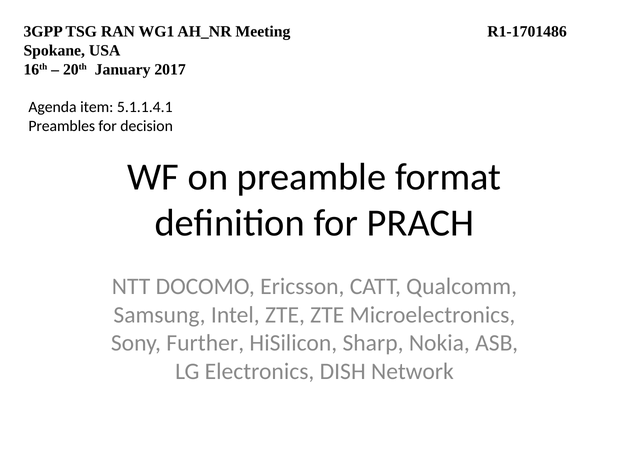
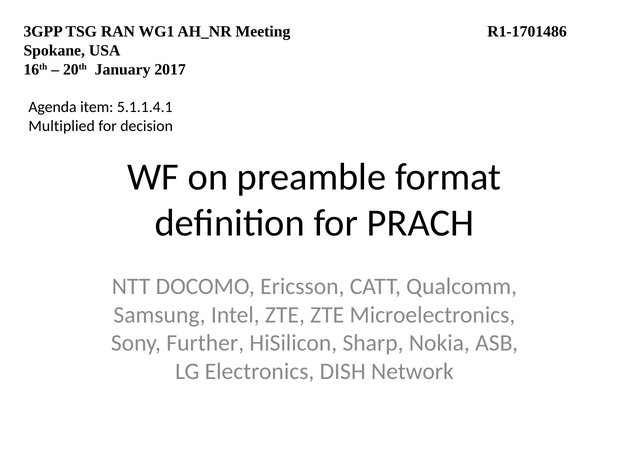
Preambles: Preambles -> Multiplied
